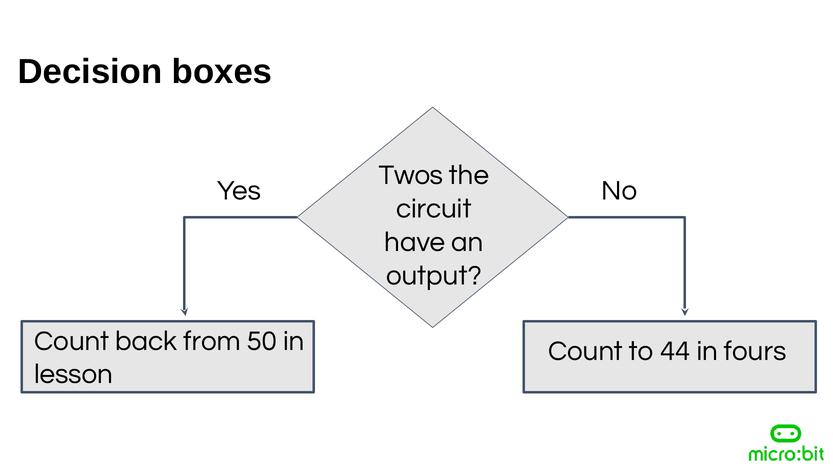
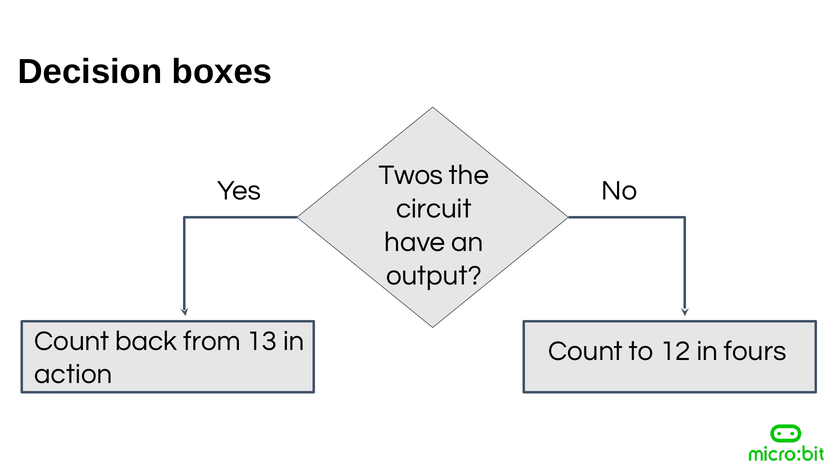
50: 50 -> 13
44: 44 -> 12
lesson: lesson -> action
